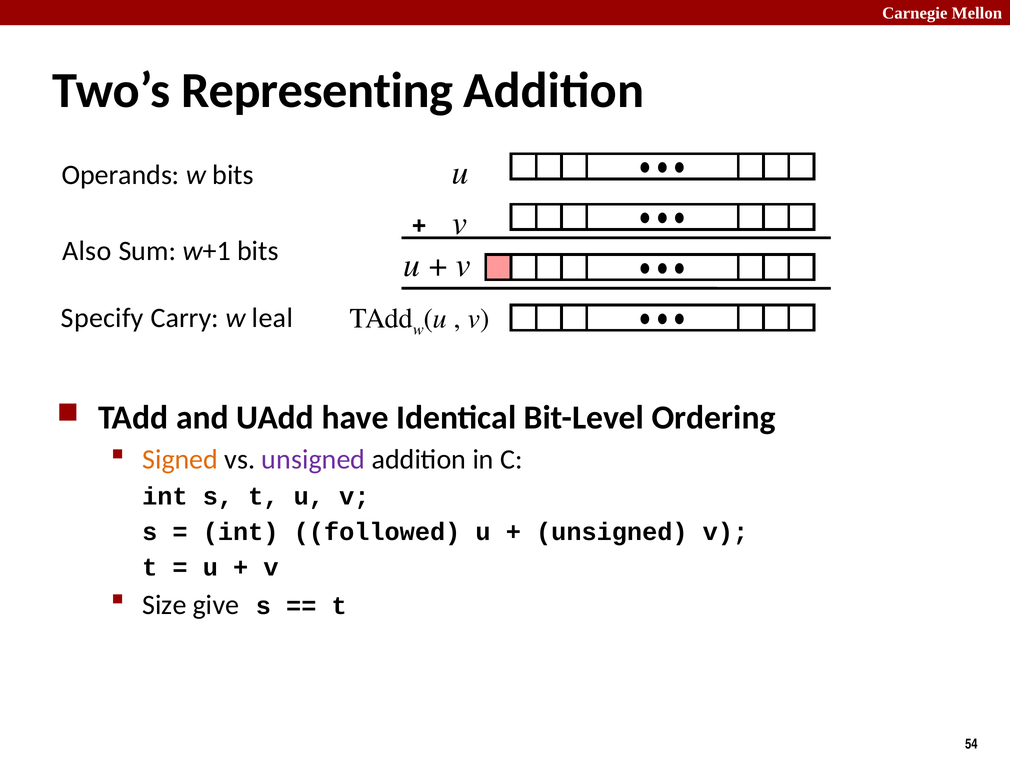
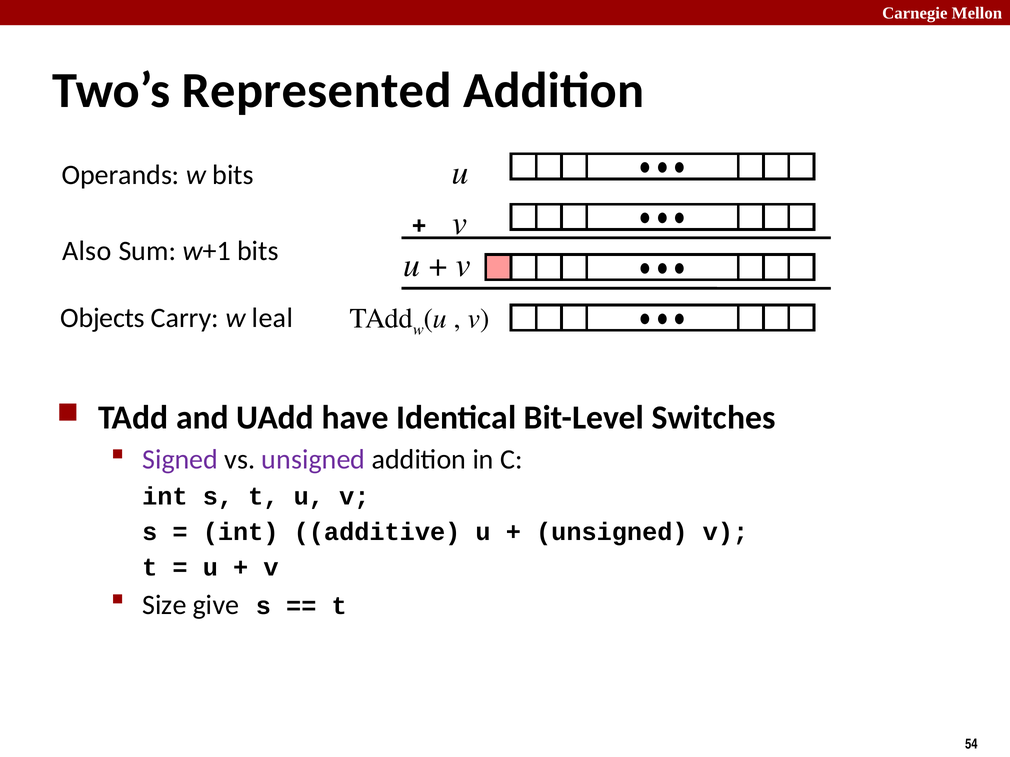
Representing: Representing -> Represented
Specify: Specify -> Objects
Ordering: Ordering -> Switches
Signed colour: orange -> purple
followed: followed -> additive
